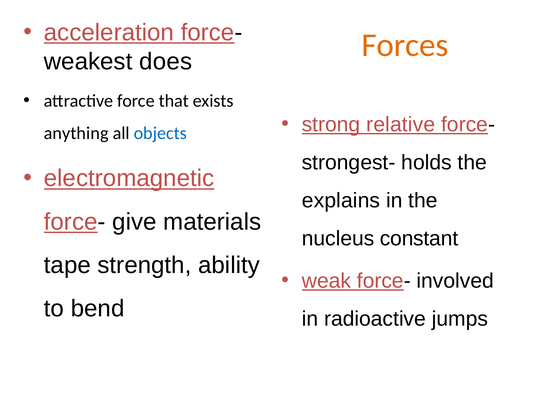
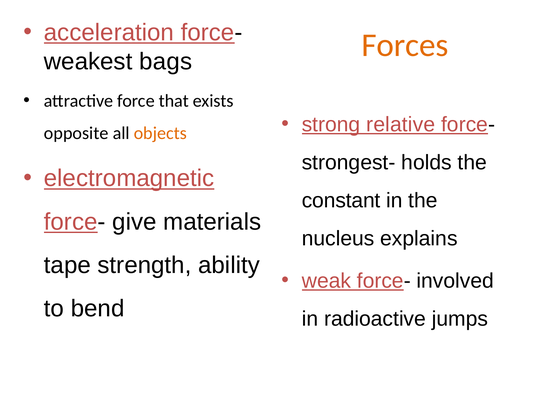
does: does -> bags
anything: anything -> opposite
objects colour: blue -> orange
explains: explains -> constant
constant: constant -> explains
